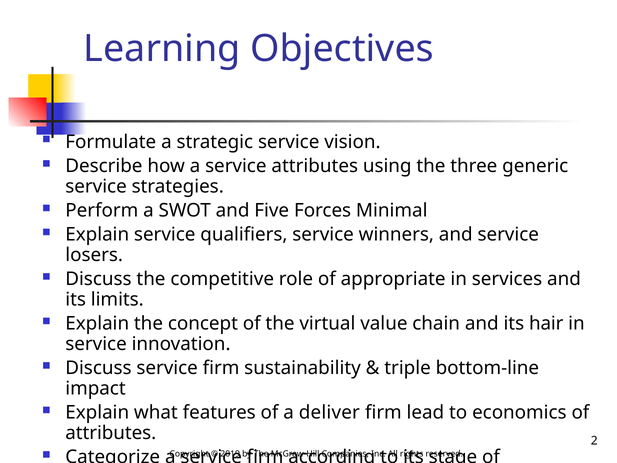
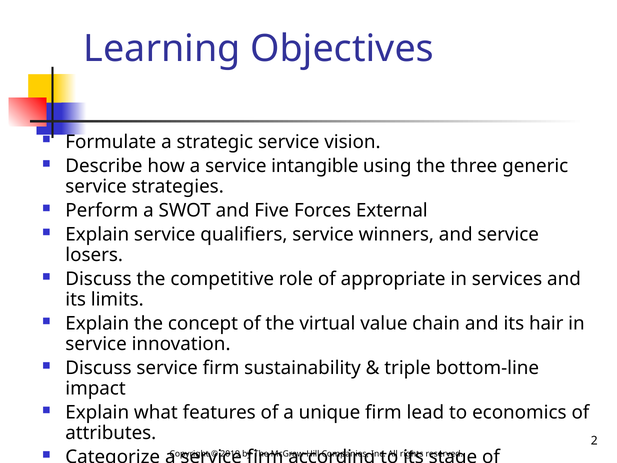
service attributes: attributes -> intangible
Minimal: Minimal -> External
deliver: deliver -> unique
